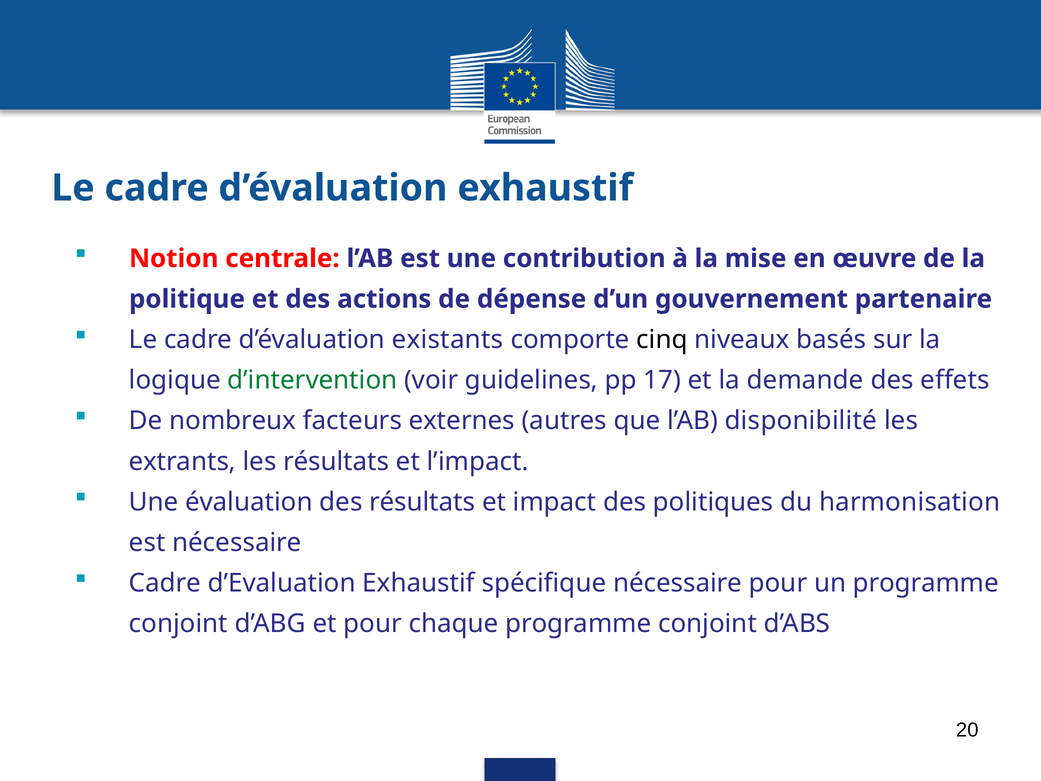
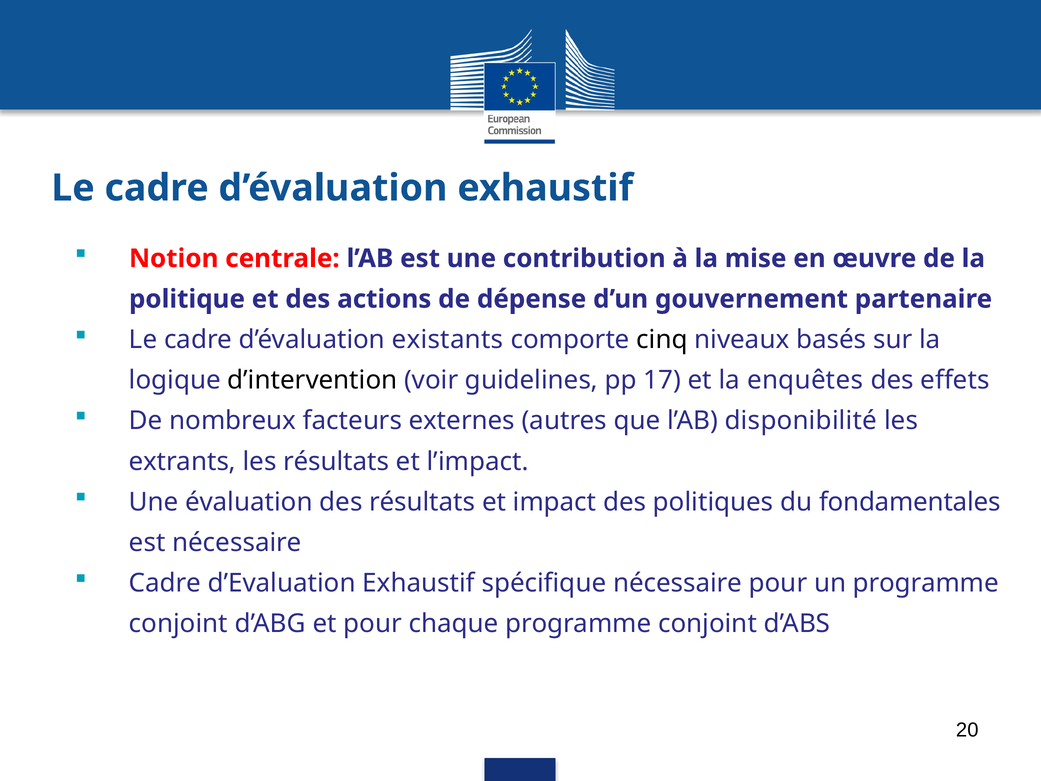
d’intervention colour: green -> black
demande: demande -> enquêtes
harmonisation: harmonisation -> fondamentales
